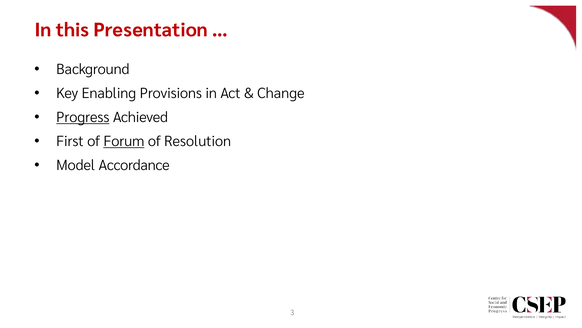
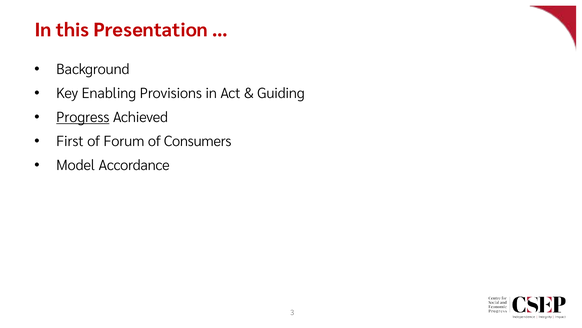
Change: Change -> Guiding
Forum underline: present -> none
Resolution: Resolution -> Consumers
